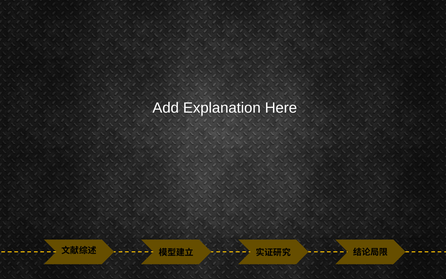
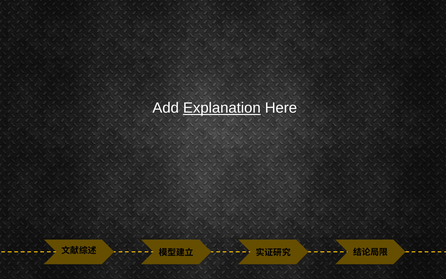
Explanation underline: none -> present
